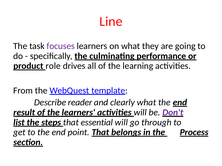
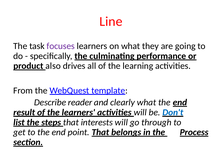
role: role -> also
Don't colour: purple -> blue
essential: essential -> interests
